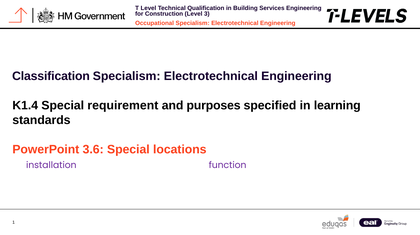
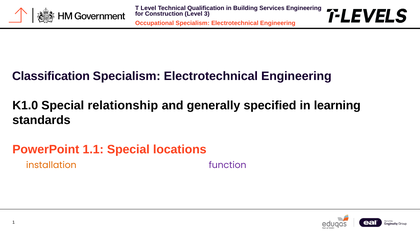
K1.4: K1.4 -> K1.0
requirement: requirement -> relationship
purposes: purposes -> generally
3.6: 3.6 -> 1.1
installation colour: purple -> orange
